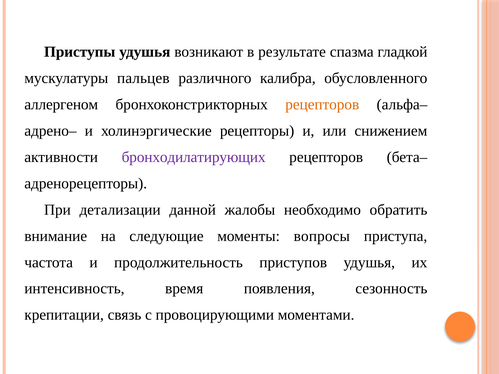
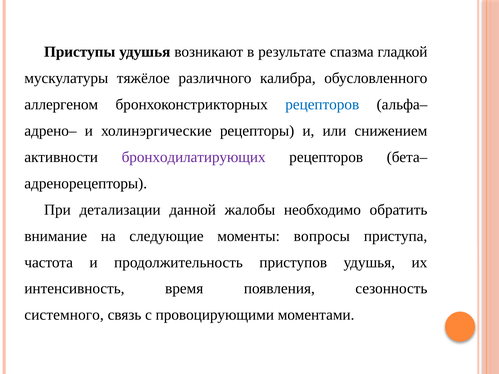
пальцев: пальцев -> тяжёлое
рецепторов at (322, 105) colour: orange -> blue
крепитации: крепитации -> системного
